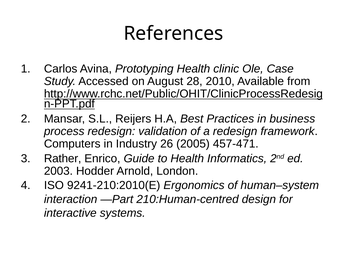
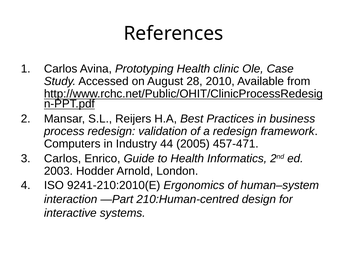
26: 26 -> 44
Rather at (63, 158): Rather -> Carlos
